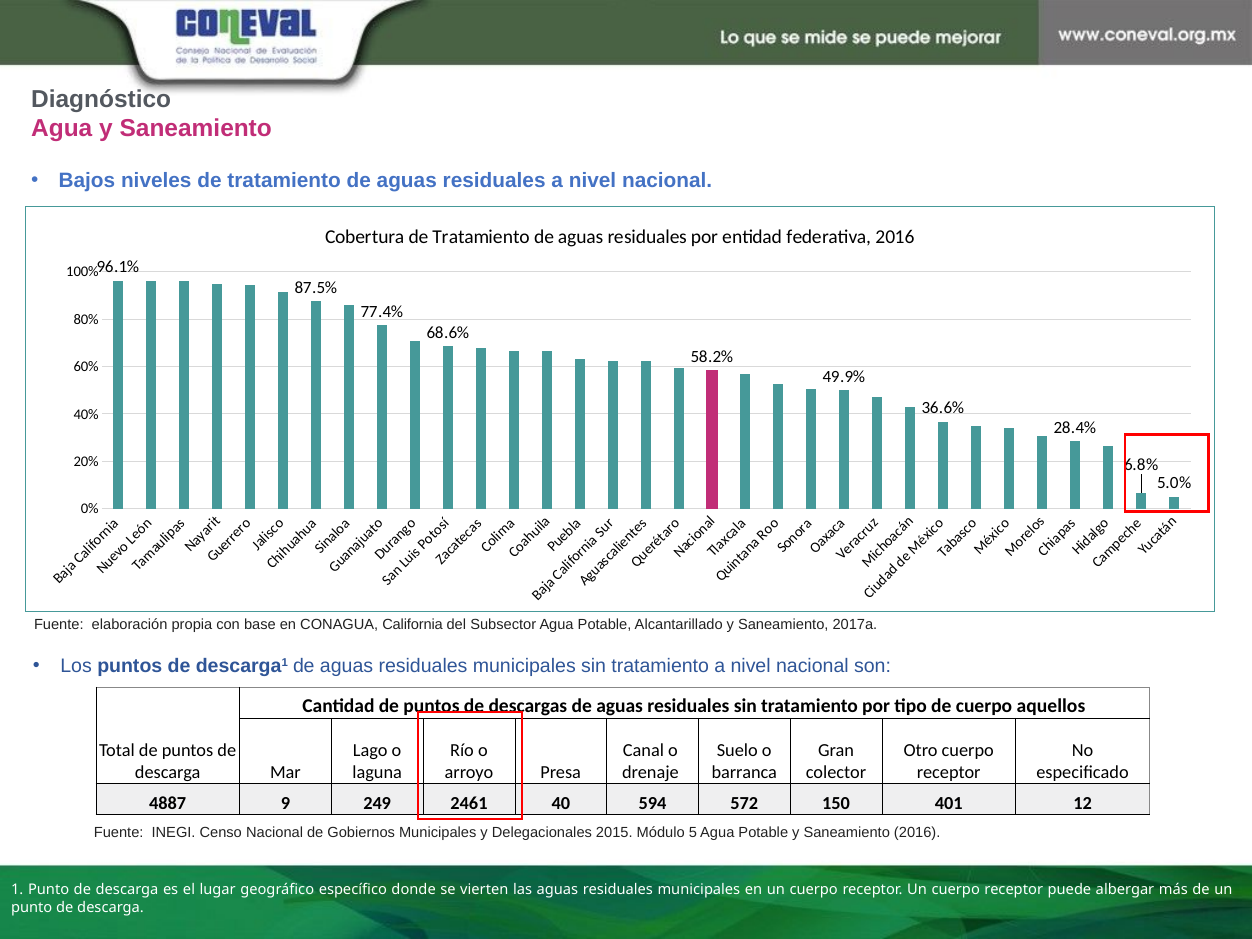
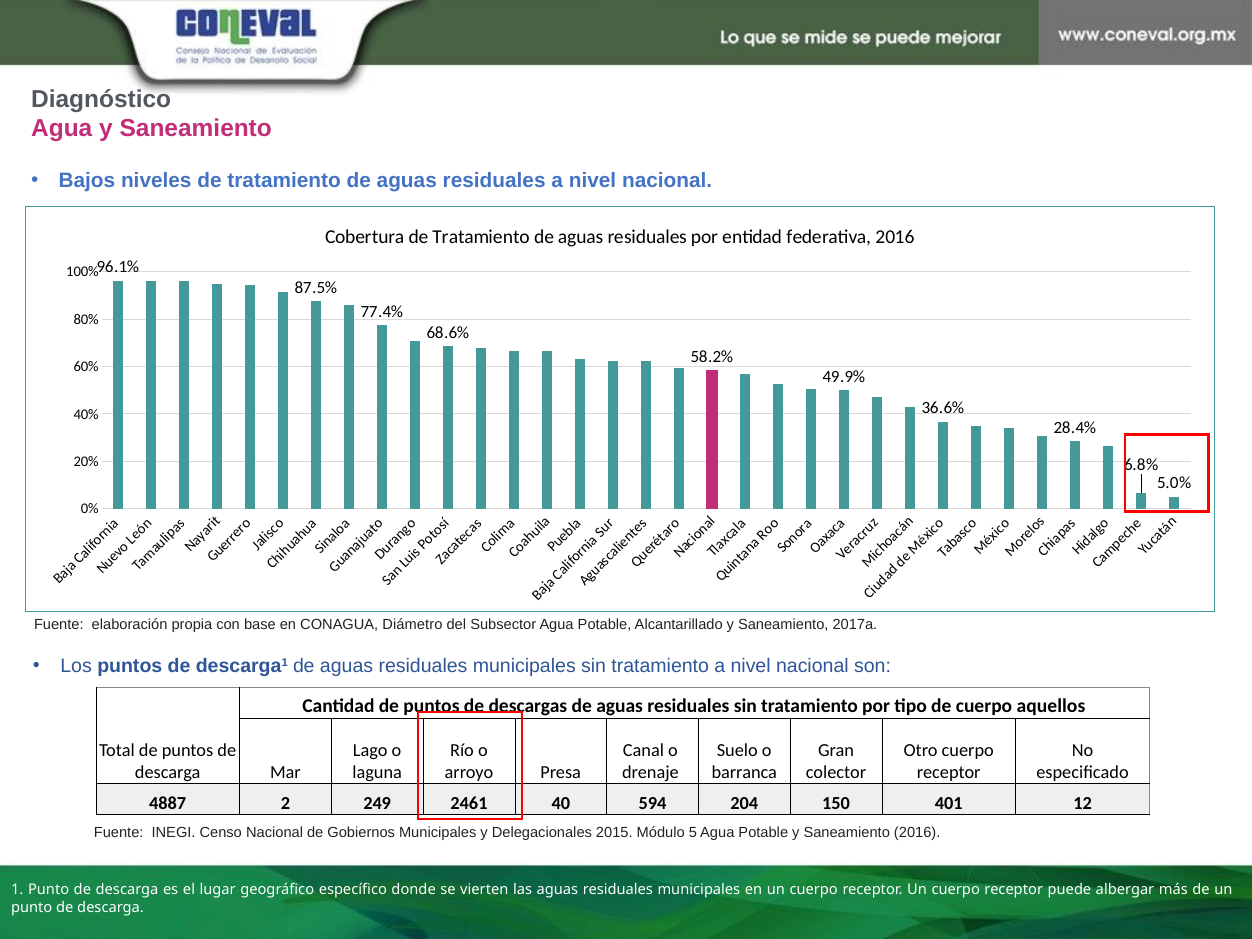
California: California -> Diámetro
9: 9 -> 2
572: 572 -> 204
